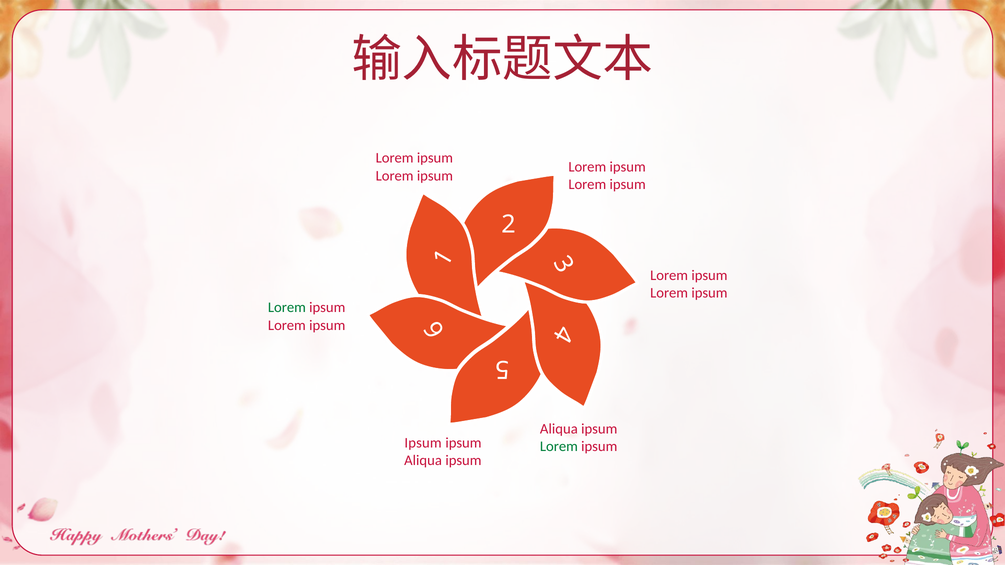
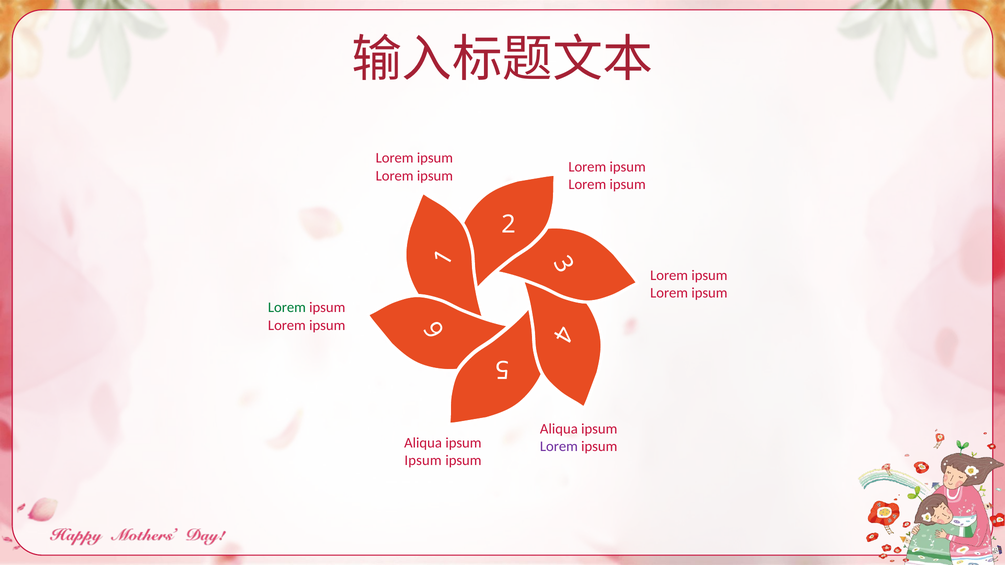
Ipsum at (423, 443): Ipsum -> Aliqua
Lorem at (559, 447) colour: green -> purple
Aliqua at (423, 461): Aliqua -> Ipsum
